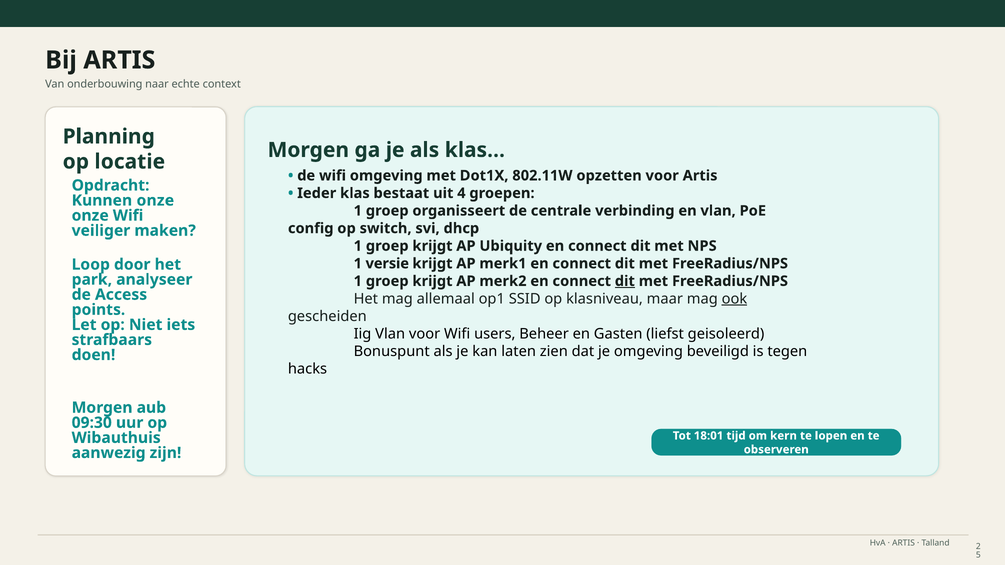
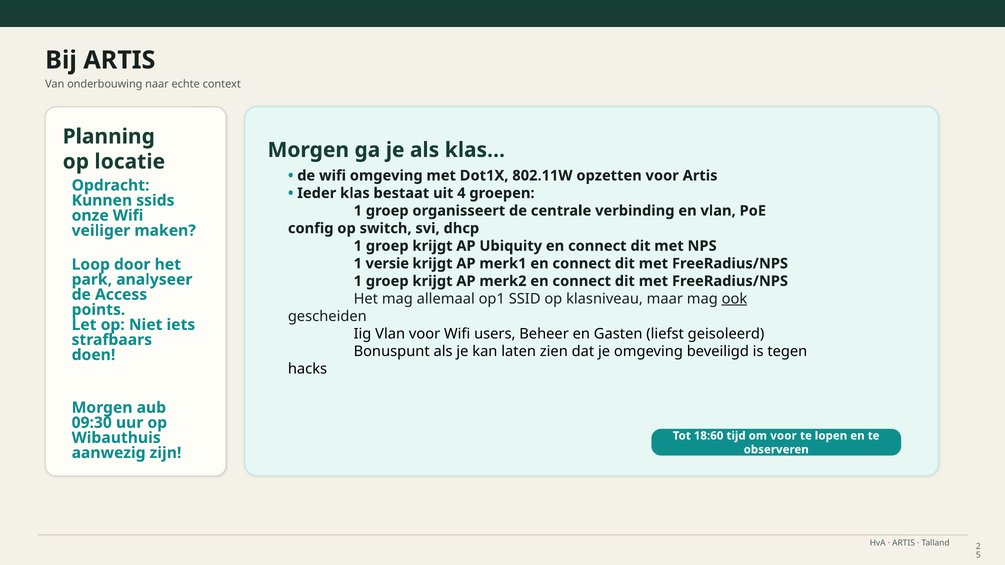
Kunnen onze: onze -> ssids
dit at (625, 281) underline: present -> none
18:01: 18:01 -> 18:60
om kern: kern -> voor
